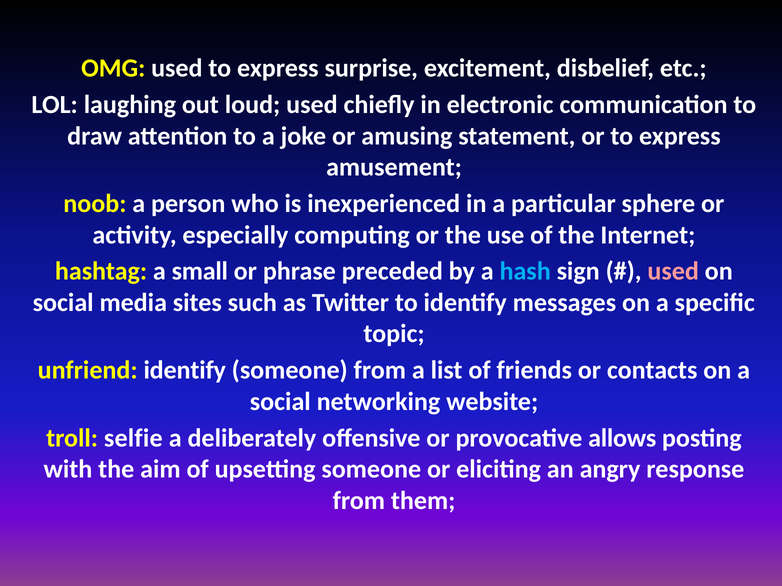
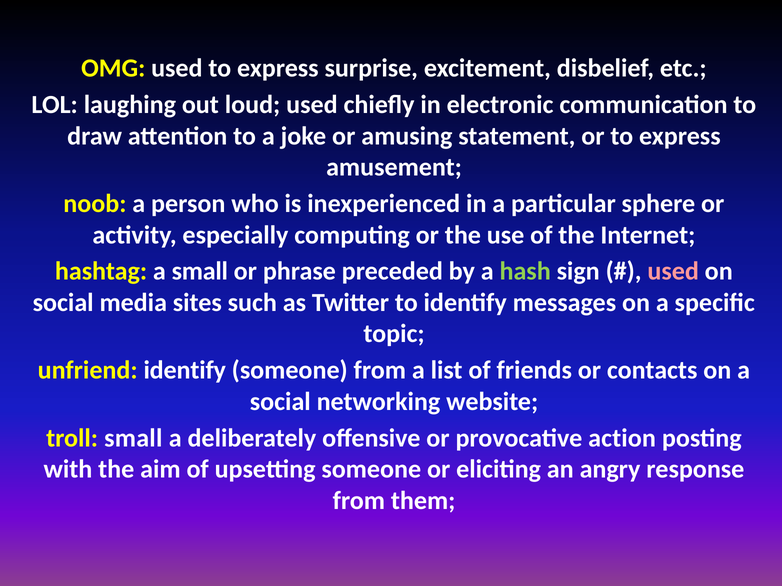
hash colour: light blue -> light green
troll selfie: selfie -> small
allows: allows -> action
